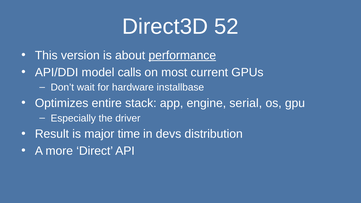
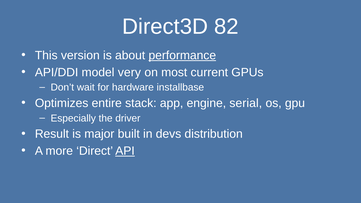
52: 52 -> 82
calls: calls -> very
time: time -> built
API underline: none -> present
